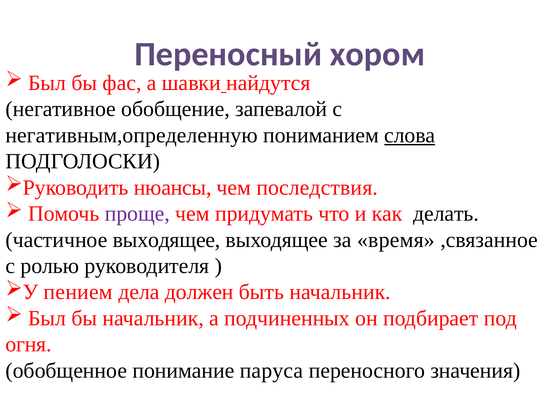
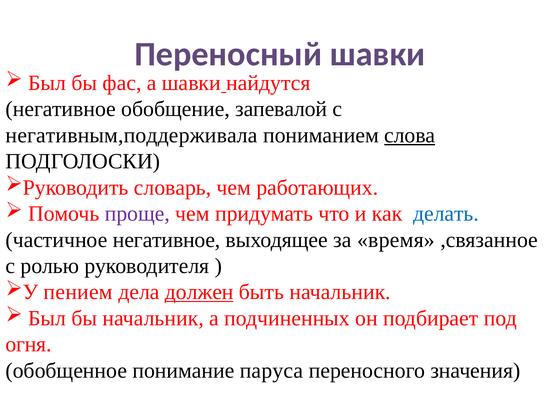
Переносный хором: хором -> шавки
негативным,определенную: негативным,определенную -> негативным,поддерживала
нюансы: нюансы -> словарь
последствия: последствия -> работающих
делать colour: black -> blue
частичное выходящее: выходящее -> негативное
должен underline: none -> present
